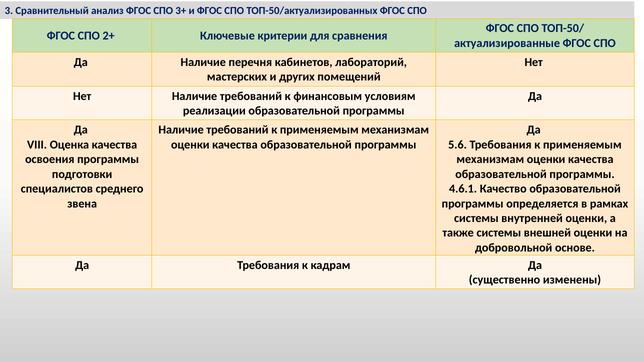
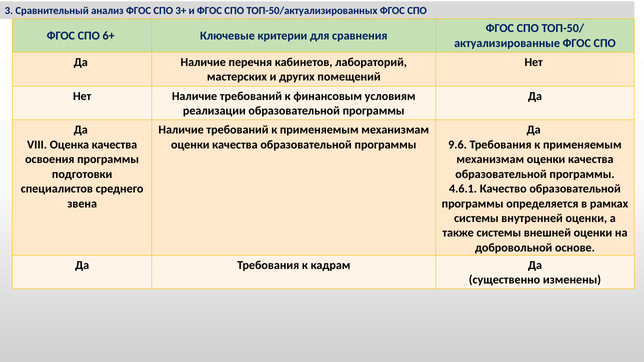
2+: 2+ -> 6+
5.6: 5.6 -> 9.6
